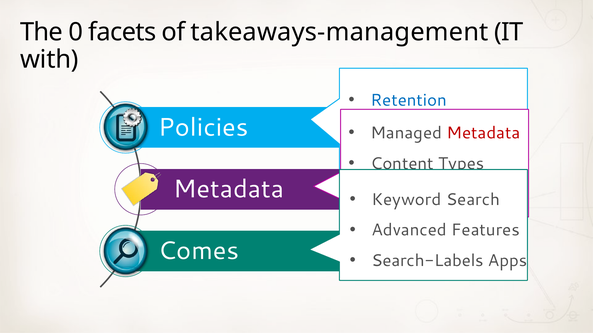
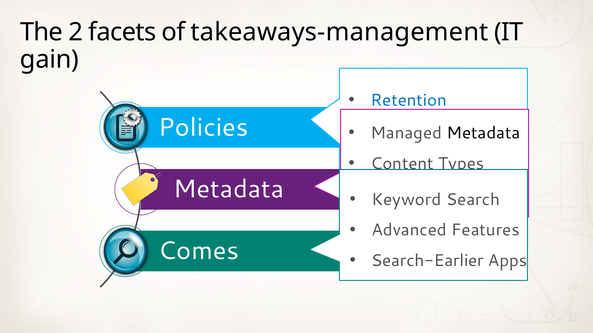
0: 0 -> 2
with: with -> gain
Metadata at (483, 133) colour: red -> black
Search-Labels: Search-Labels -> Search-Earlier
